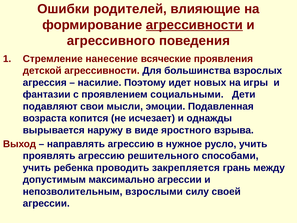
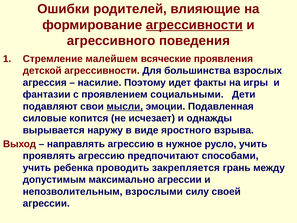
нанесение: нанесение -> малейшем
новых: новых -> факты
мысли underline: none -> present
возраста: возраста -> силовые
решительного: решительного -> предпочитают
